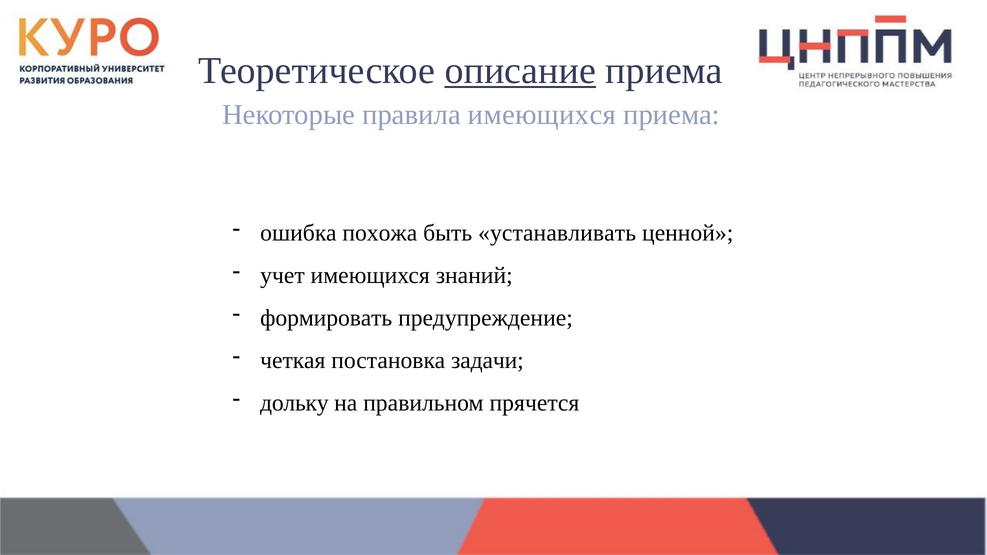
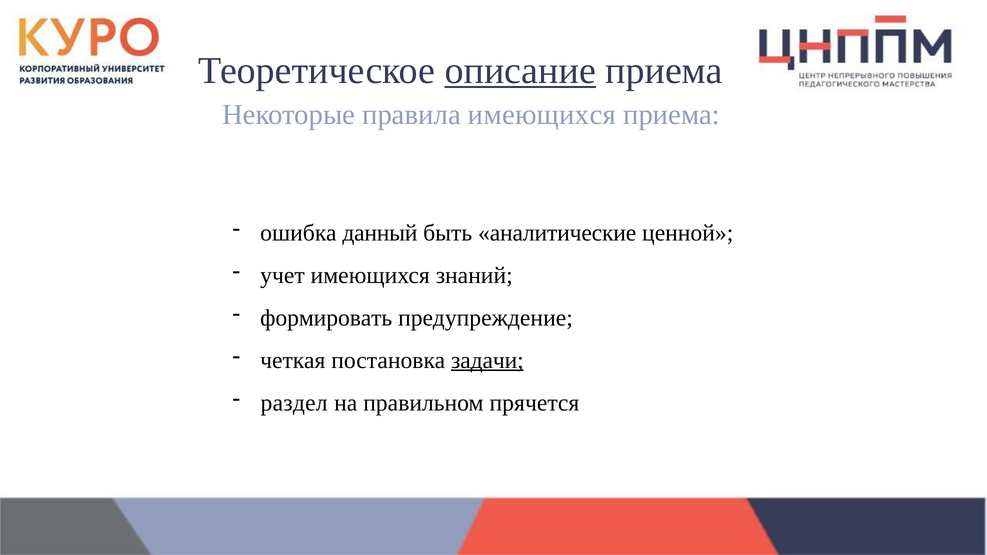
похожа: похожа -> данный
устанавливать: устанавливать -> аналитические
задачи underline: none -> present
дольку: дольку -> раздел
